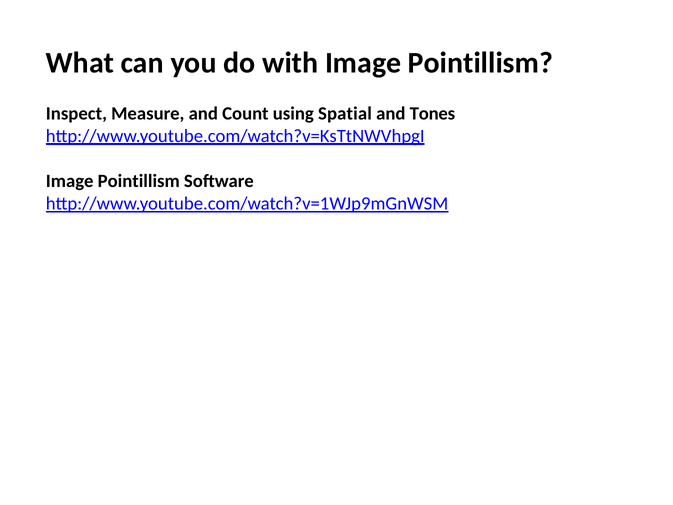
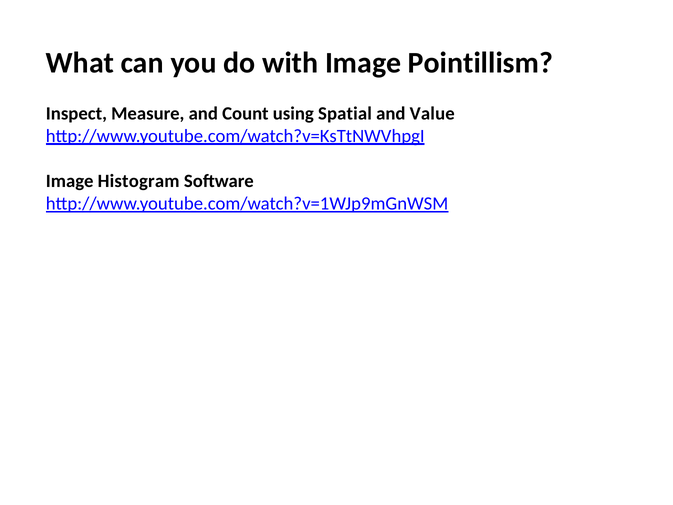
Tones: Tones -> Value
Pointillism at (139, 181): Pointillism -> Histogram
